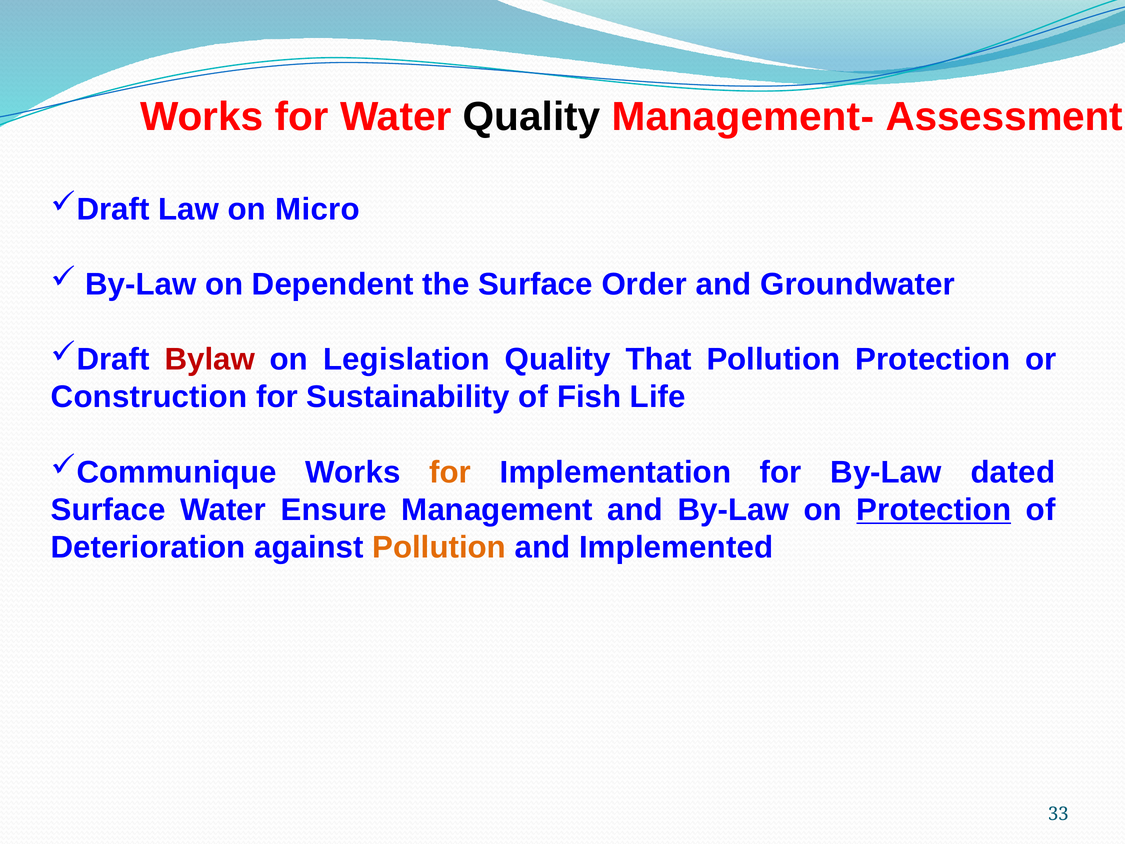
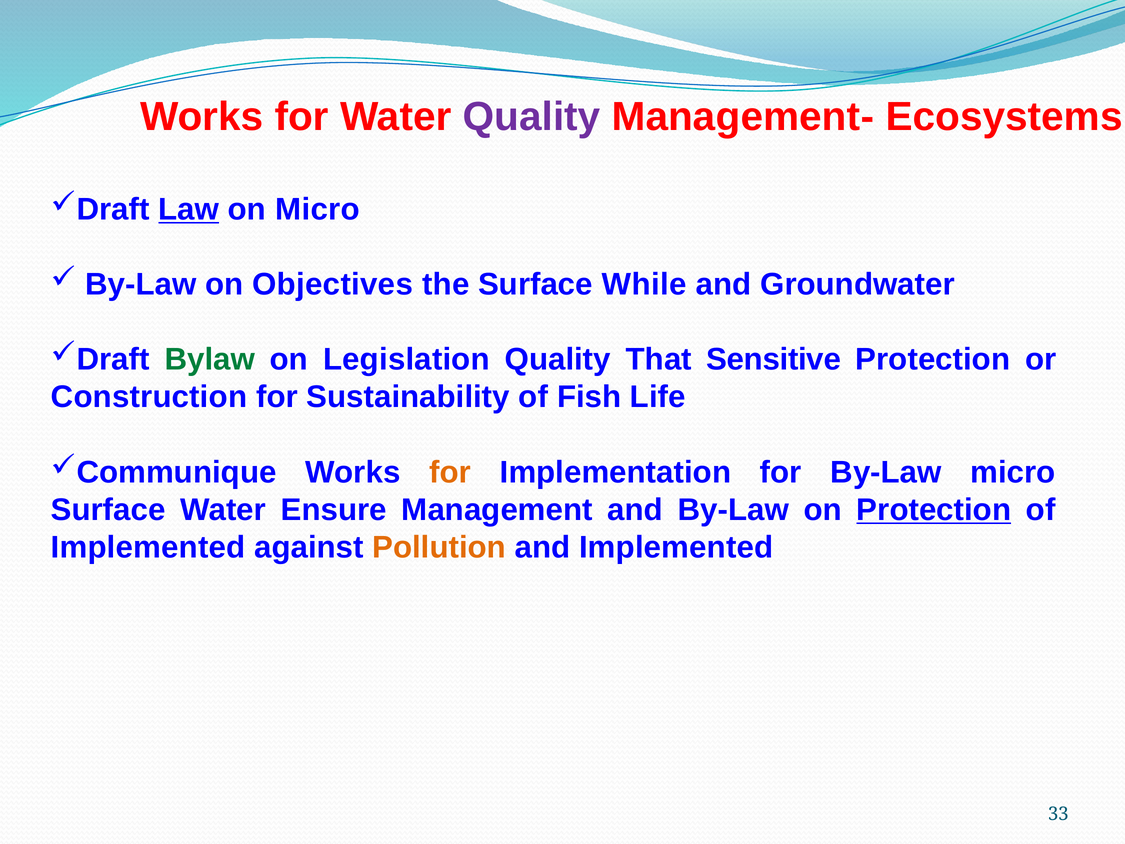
Quality at (532, 117) colour: black -> purple
Assessment: Assessment -> Ecosystems
Law underline: none -> present
Dependent: Dependent -> Objectives
Order: Order -> While
Bylaw colour: red -> green
That Pollution: Pollution -> Sensitive
By-Law dated: dated -> micro
Deterioration at (148, 547): Deterioration -> Implemented
